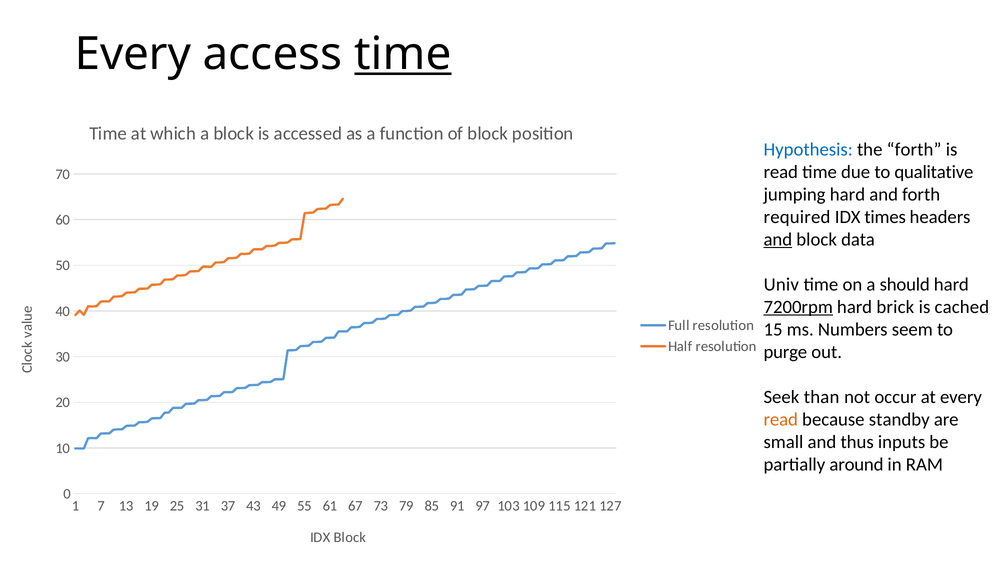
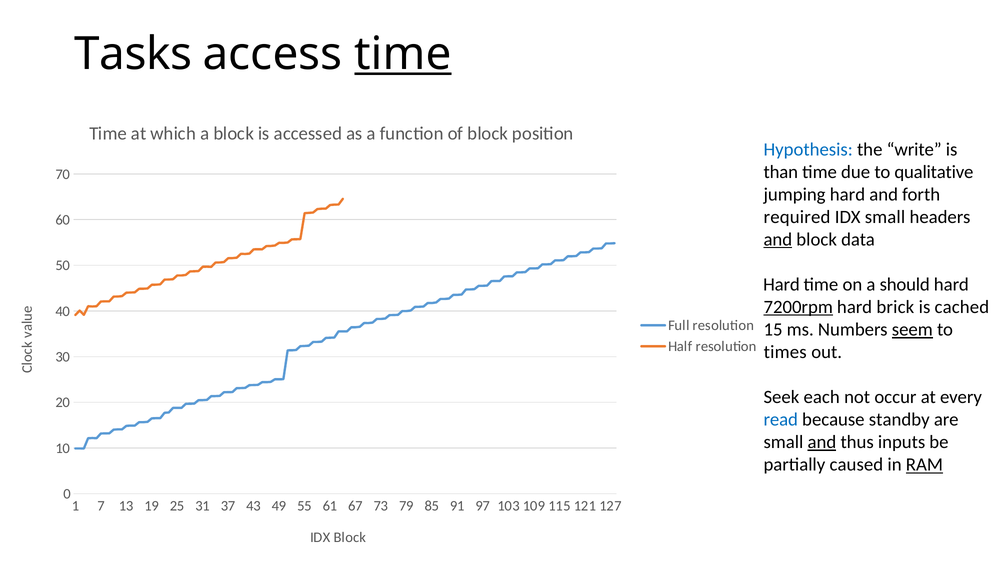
Every at (133, 54): Every -> Tasks
the forth: forth -> write
read at (781, 172): read -> than
IDX times: times -> small
Univ at (781, 285): Univ -> Hard
seem underline: none -> present
purge: purge -> times
than: than -> each
read at (781, 420) colour: orange -> blue
and at (822, 442) underline: none -> present
around: around -> caused
RAM underline: none -> present
